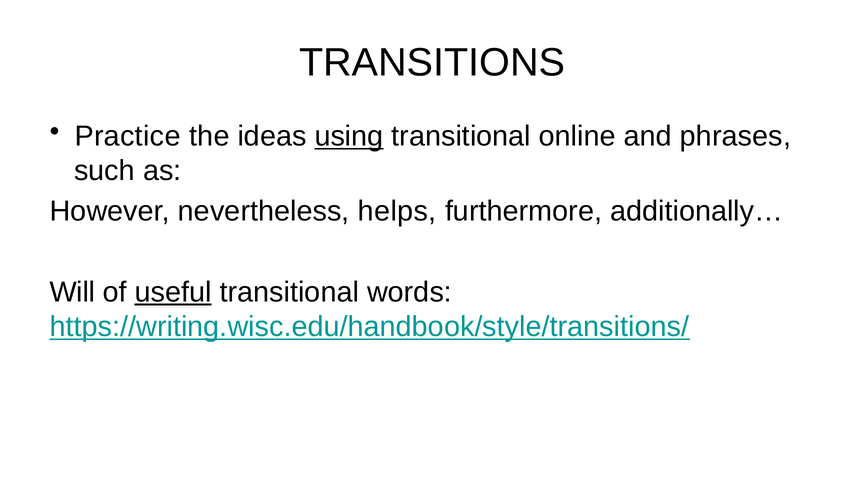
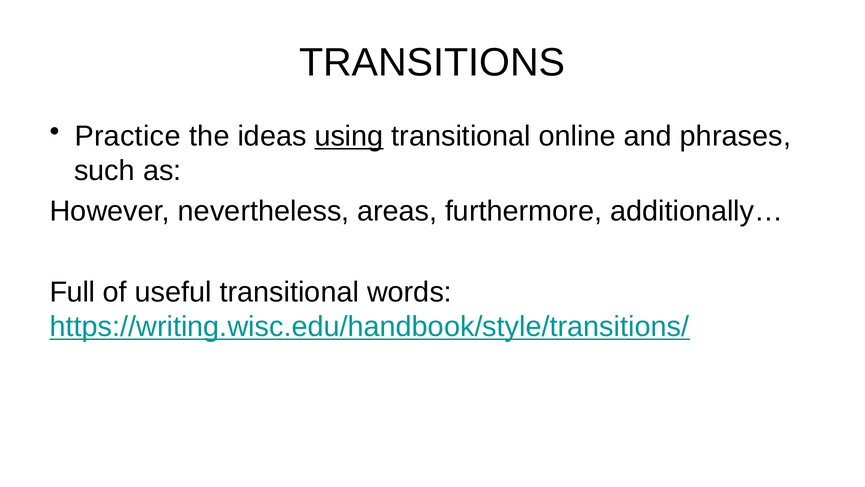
helps: helps -> areas
Will: Will -> Full
useful underline: present -> none
